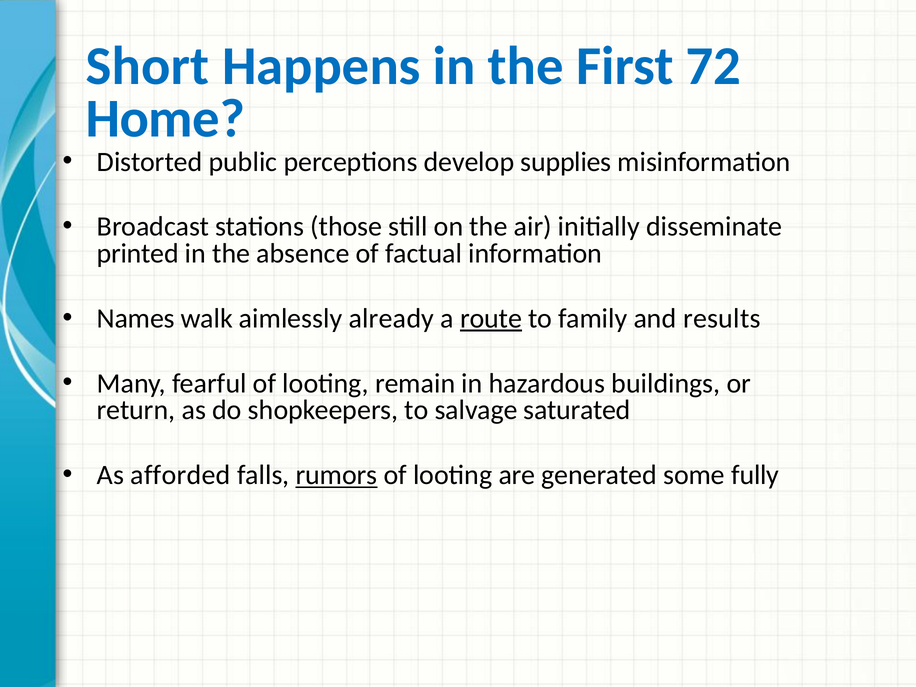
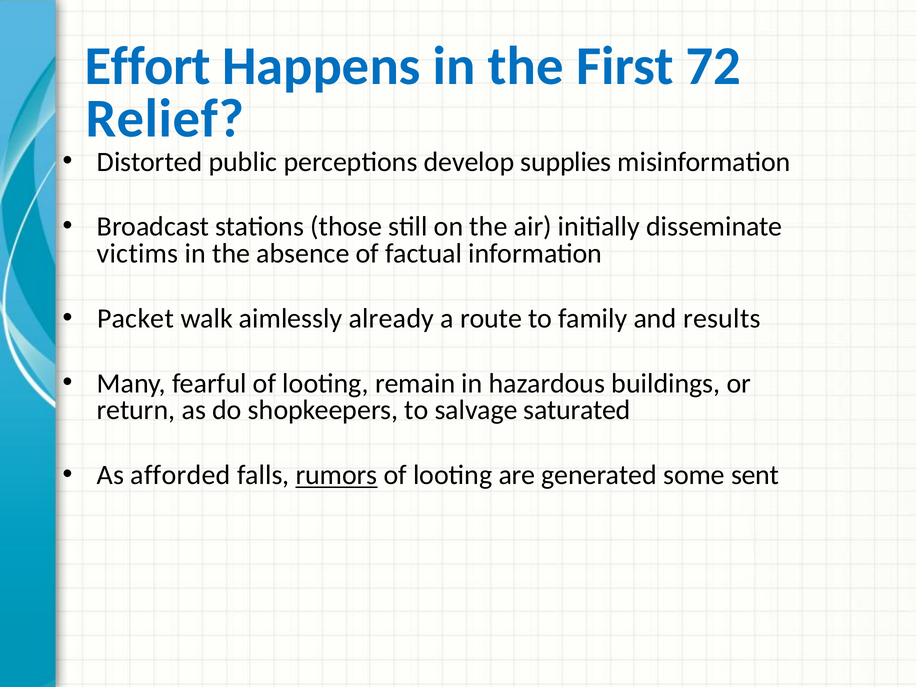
Short: Short -> Effort
Home: Home -> Relief
printed: printed -> victims
Names: Names -> Packet
route underline: present -> none
fully: fully -> sent
